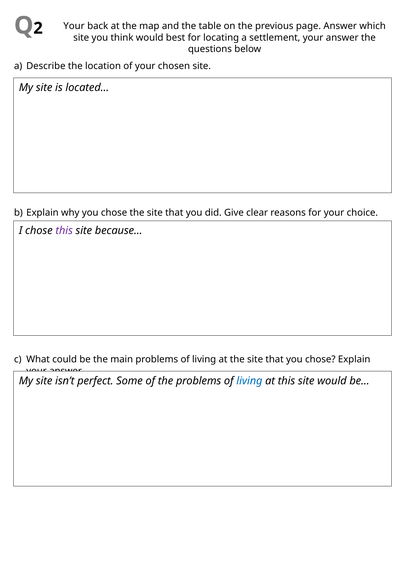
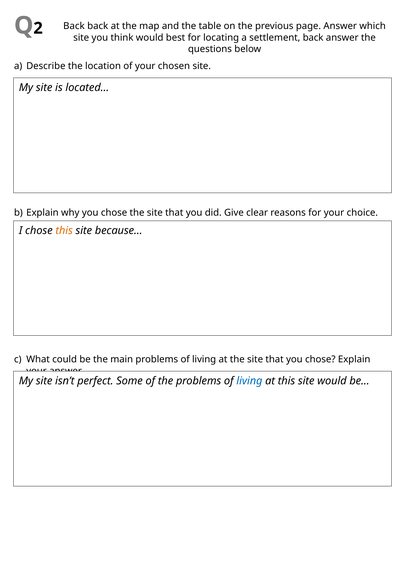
Your at (74, 26): Your -> Back
settlement your: your -> back
this at (64, 230) colour: purple -> orange
